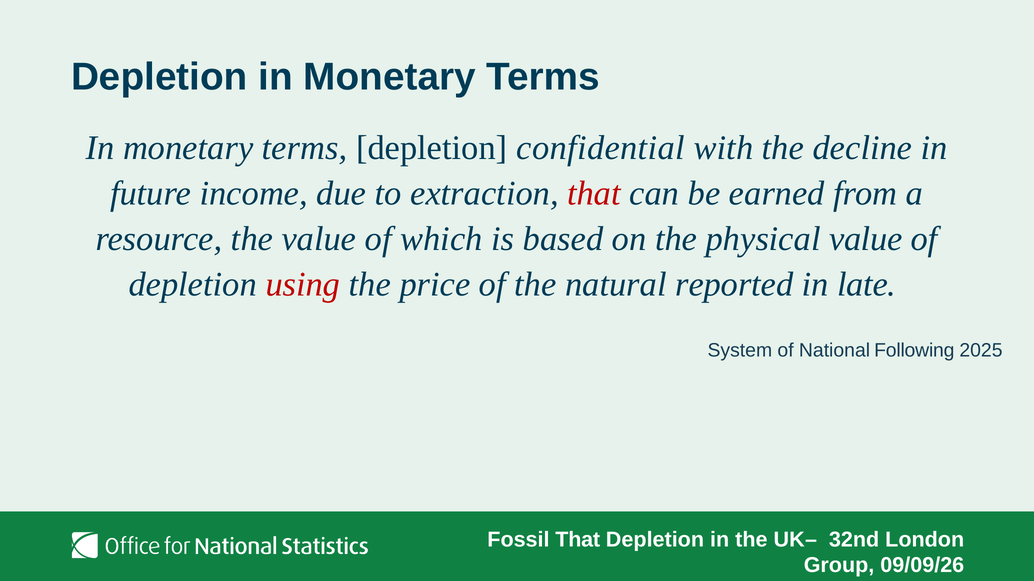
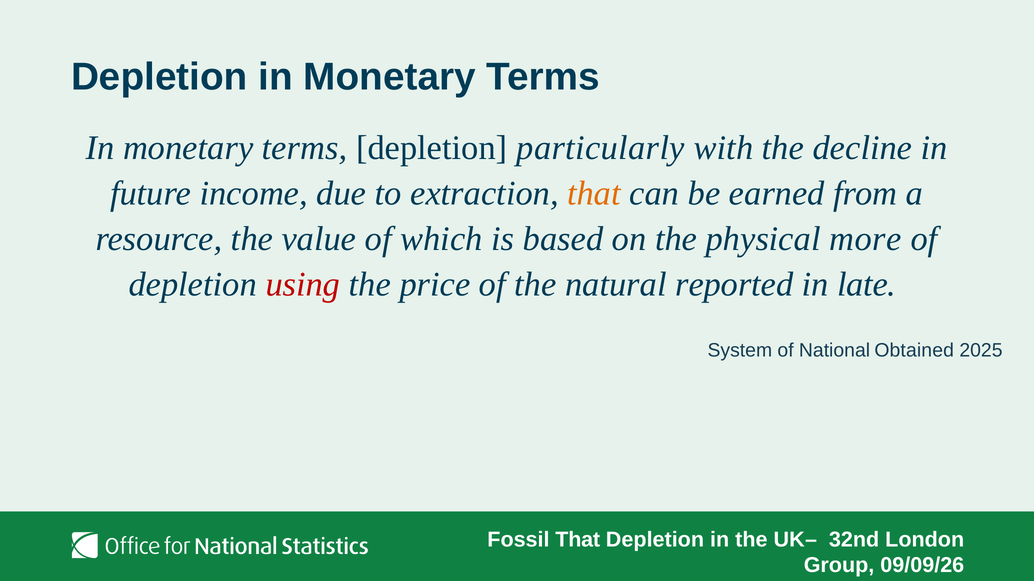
confidential: confidential -> particularly
that at (594, 193) colour: red -> orange
physical value: value -> more
Following: Following -> Obtained
